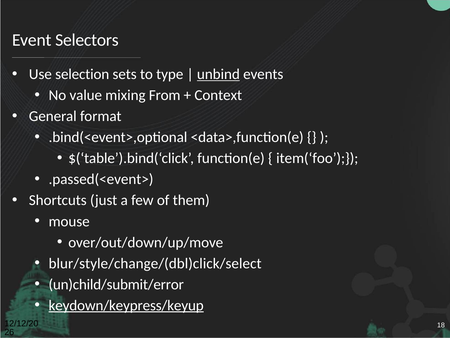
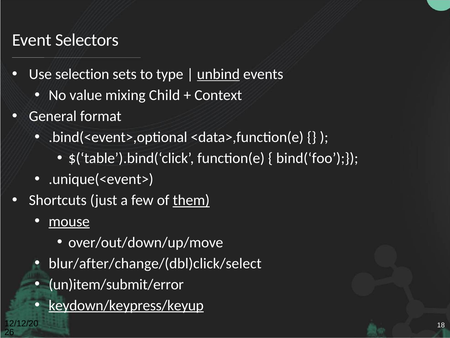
From: From -> Child
item(‘foo: item(‘foo -> bind(‘foo
.passed(<event>: .passed(<event> -> .unique(<event>
them underline: none -> present
mouse underline: none -> present
blur/style/change/(dbl)click/select: blur/style/change/(dbl)click/select -> blur/after/change/(dbl)click/select
un)child/submit/error: un)child/submit/error -> un)item/submit/error
